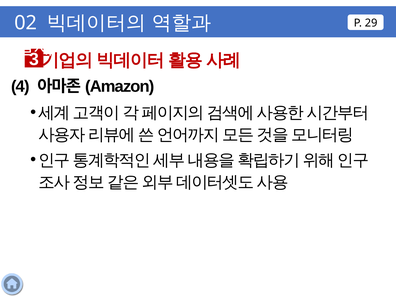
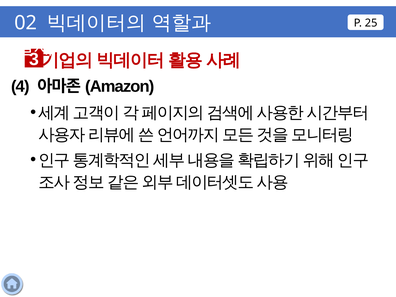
29: 29 -> 25
